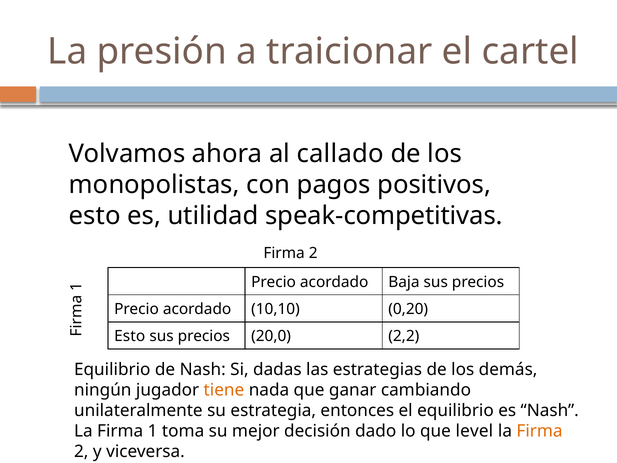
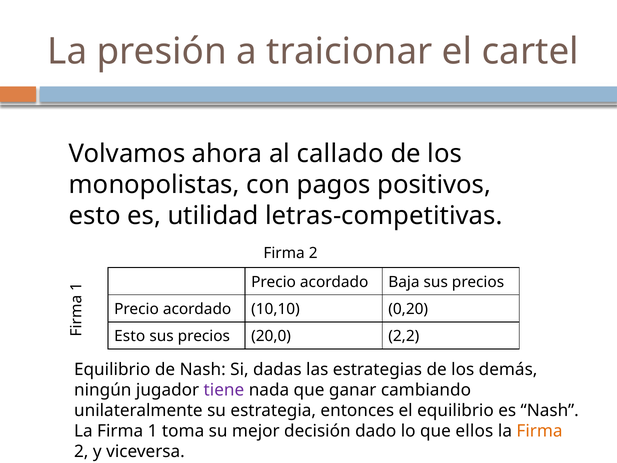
speak-competitivas: speak-competitivas -> letras-competitivas
tiene colour: orange -> purple
level: level -> ellos
